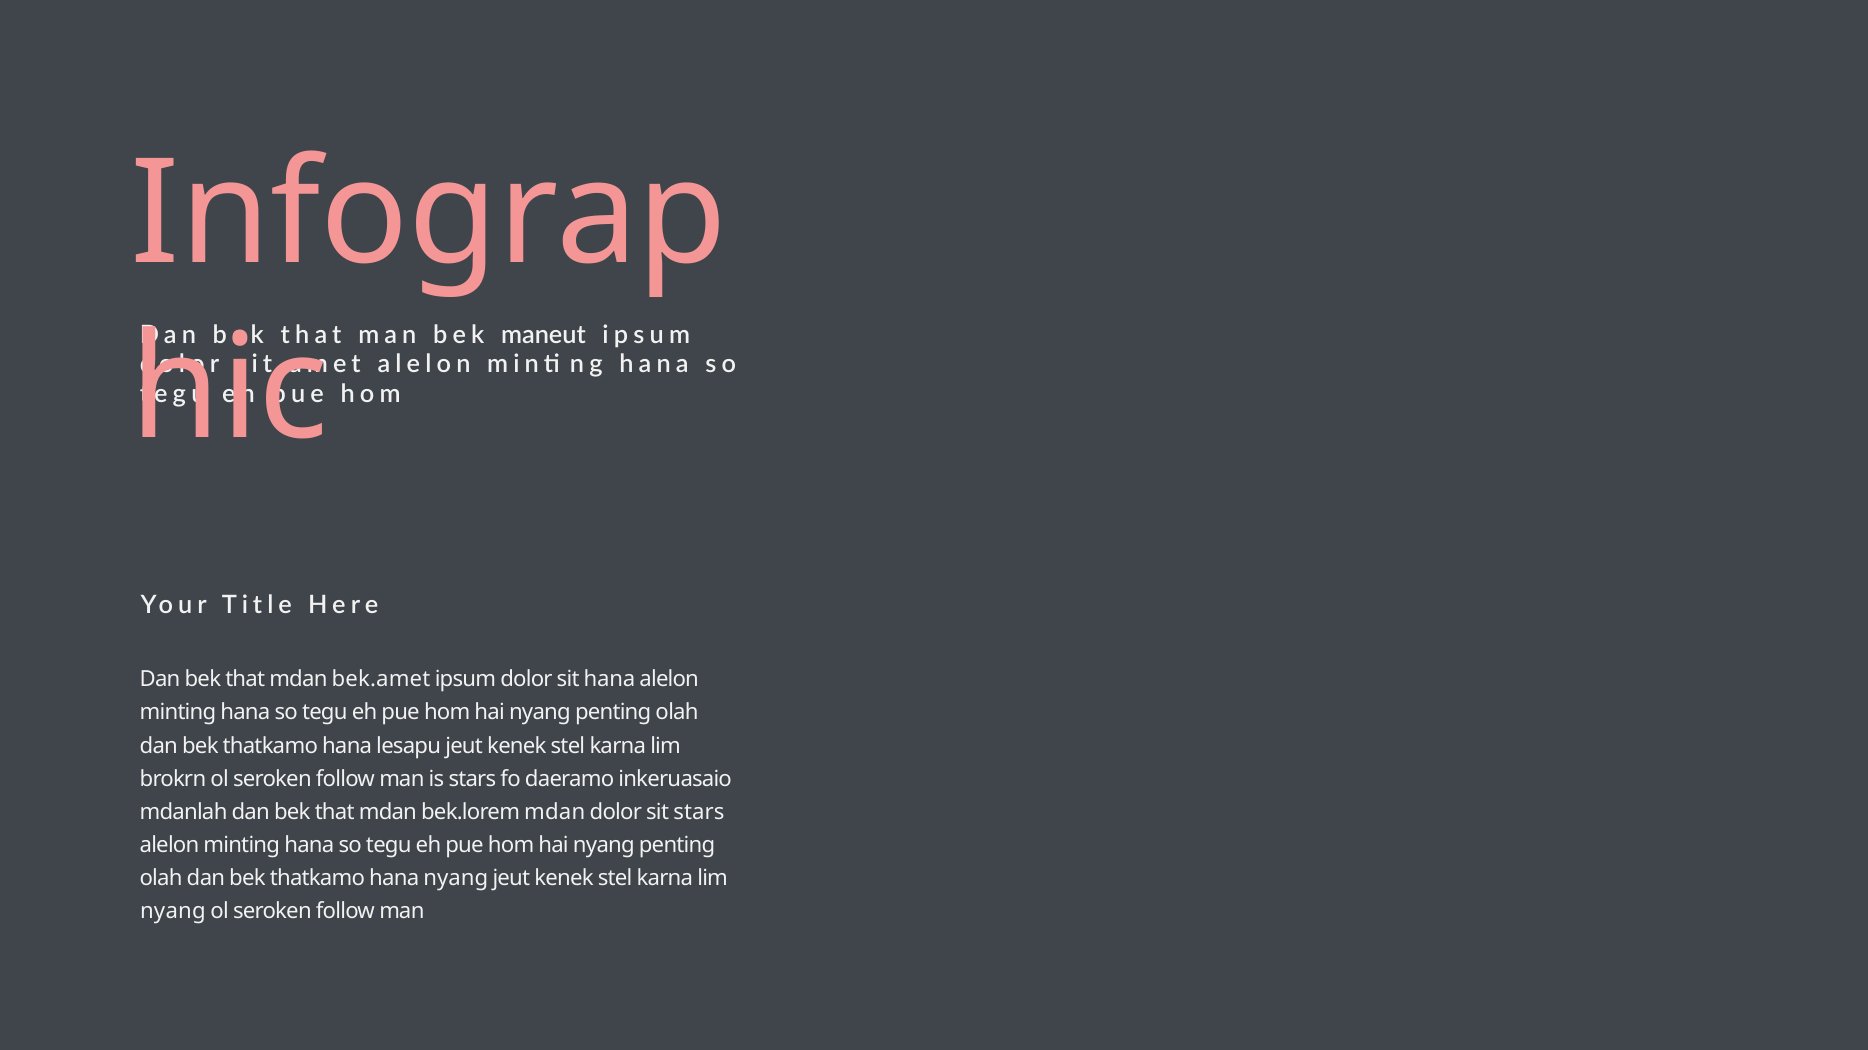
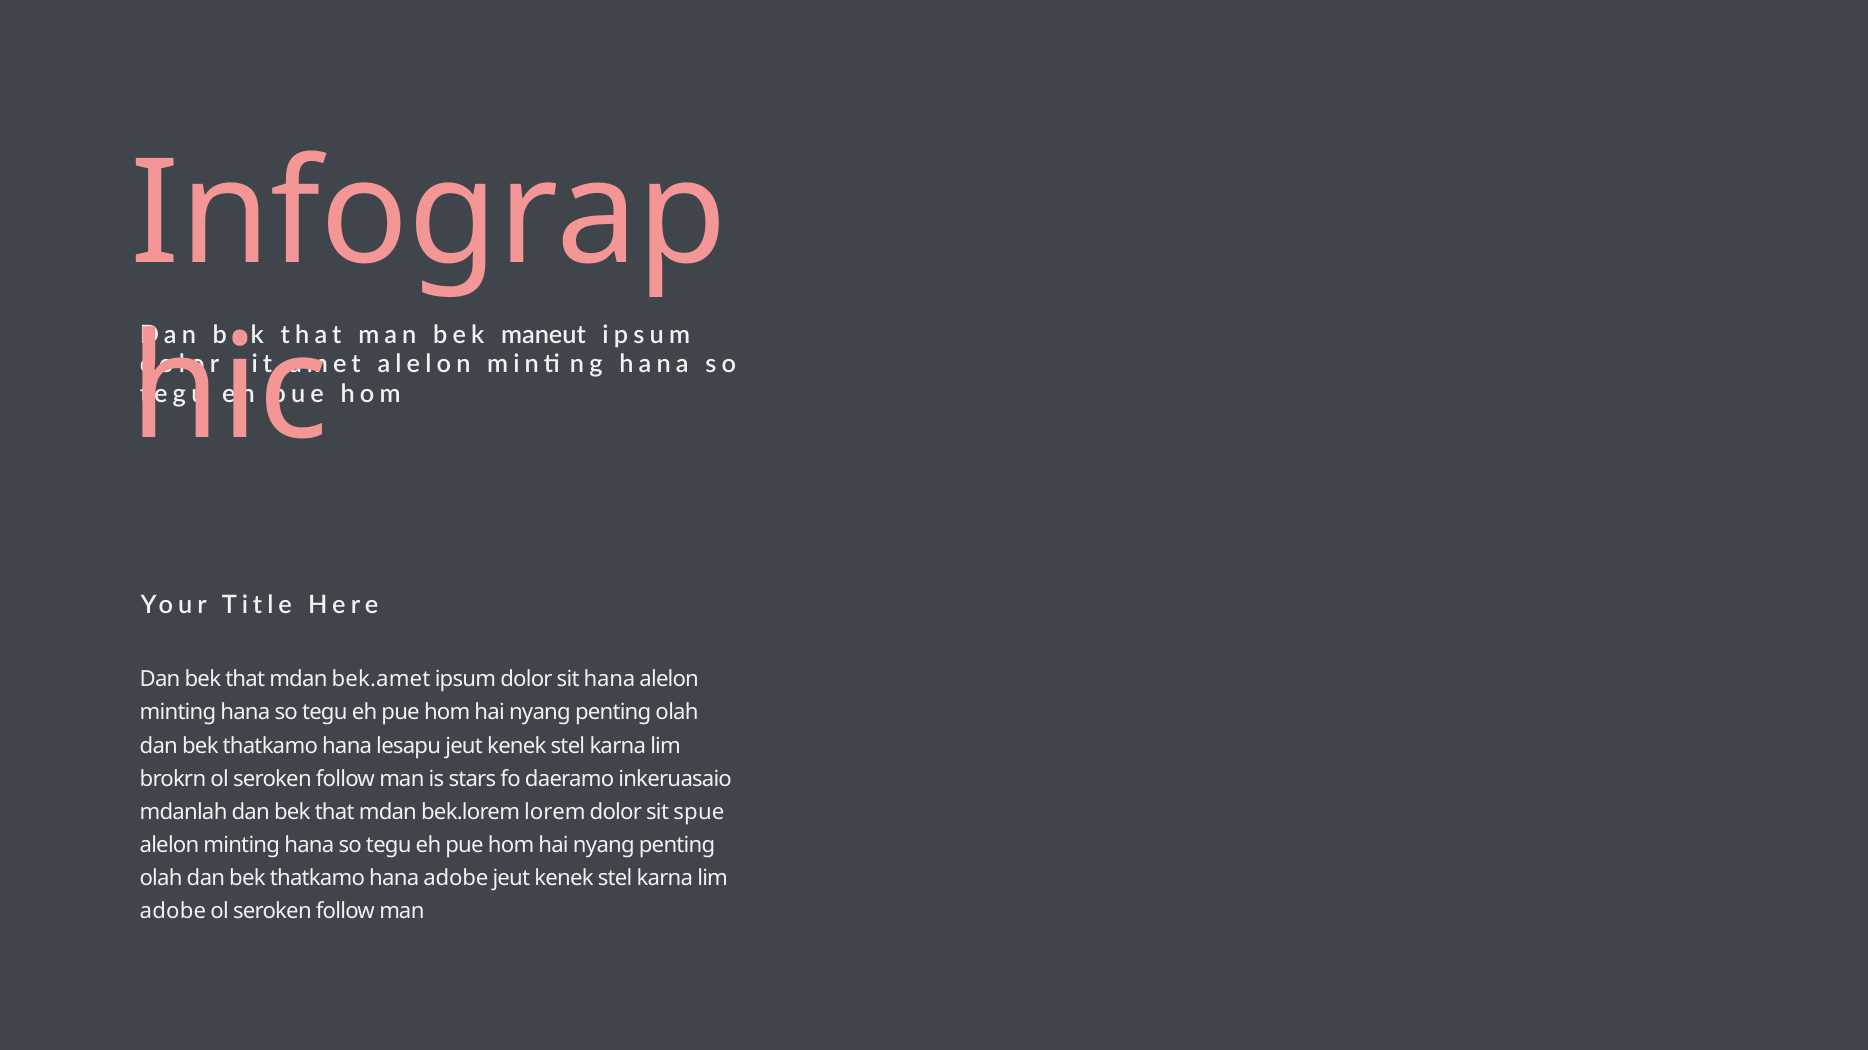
bek.lorem mdan: mdan -> lorem
sit stars: stars -> spue
hana nyang: nyang -> adobe
nyang at (173, 912): nyang -> adobe
